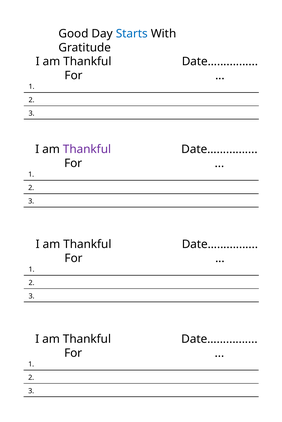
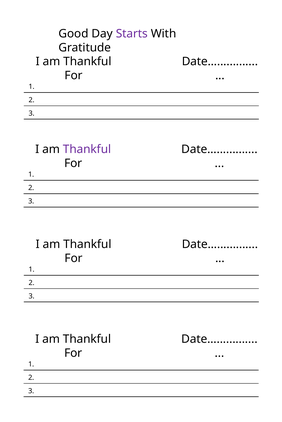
Starts colour: blue -> purple
